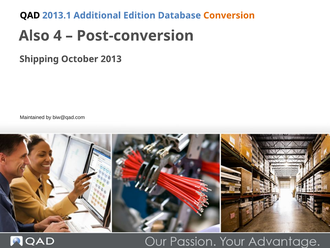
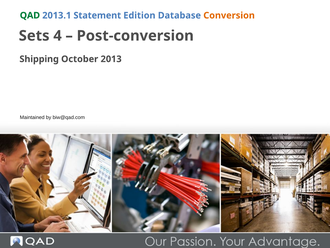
QAD colour: black -> green
Additional: Additional -> Statement
Also: Also -> Sets
